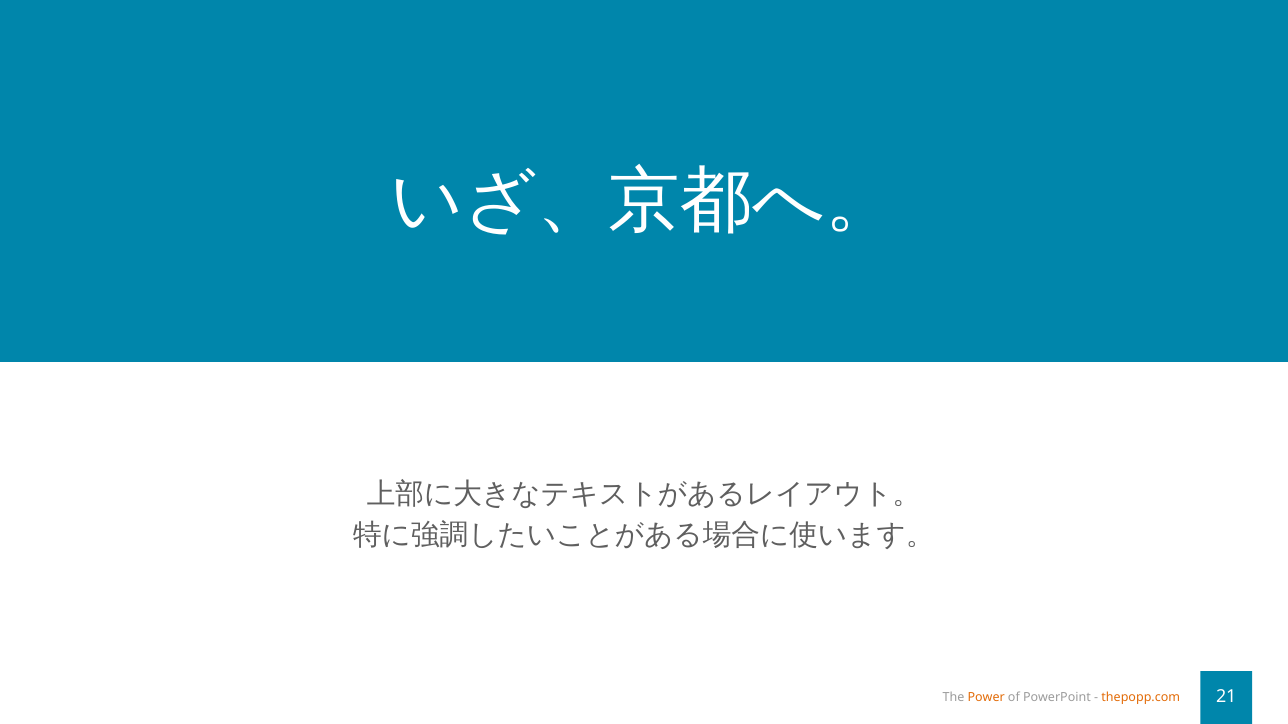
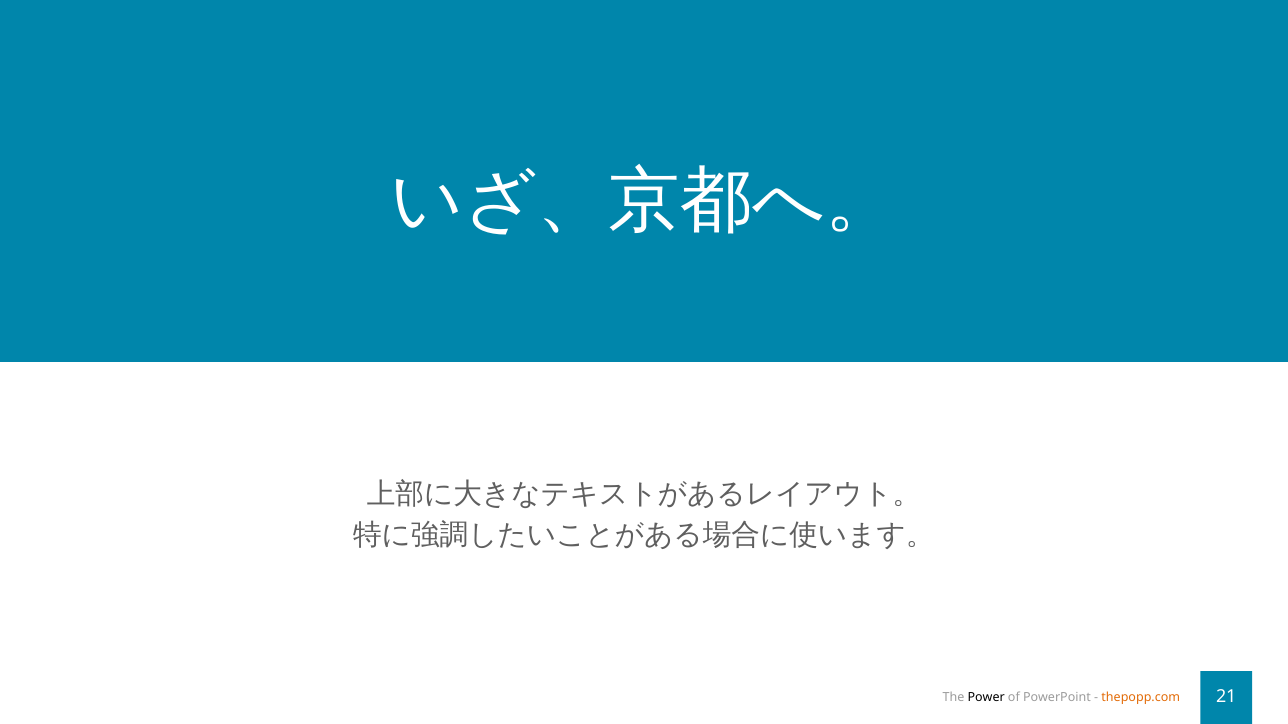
Power colour: orange -> black
